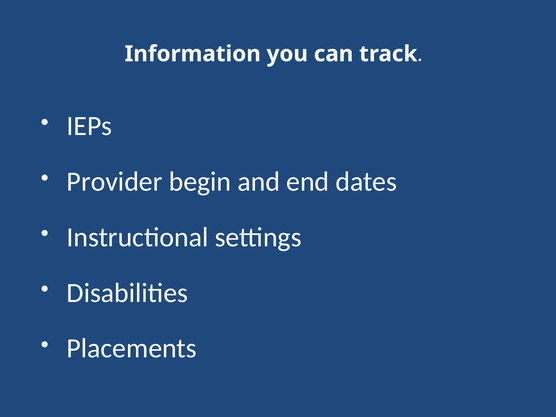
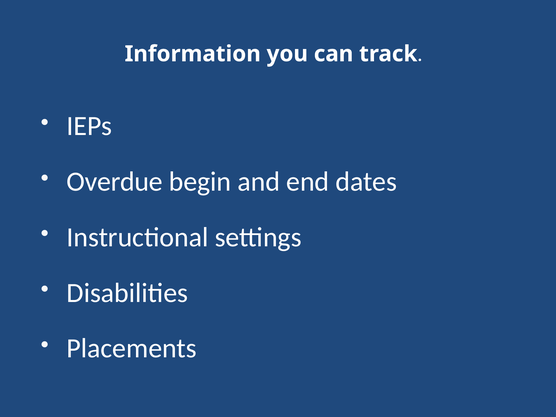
Provider: Provider -> Overdue
